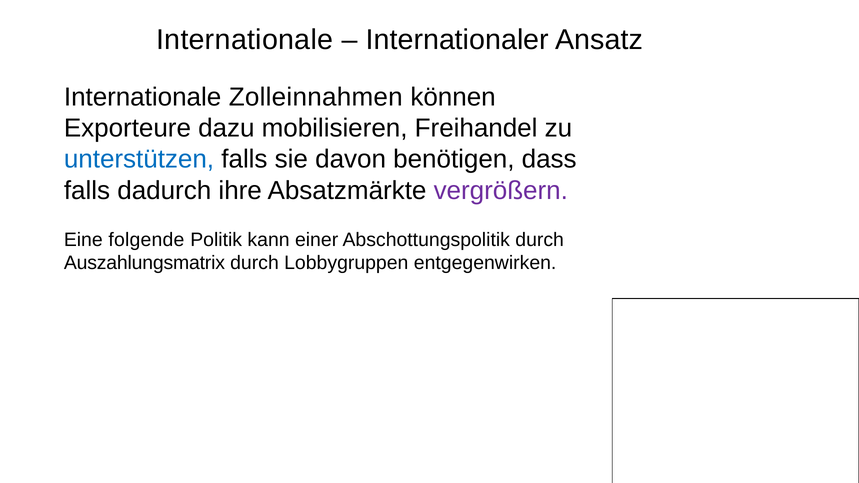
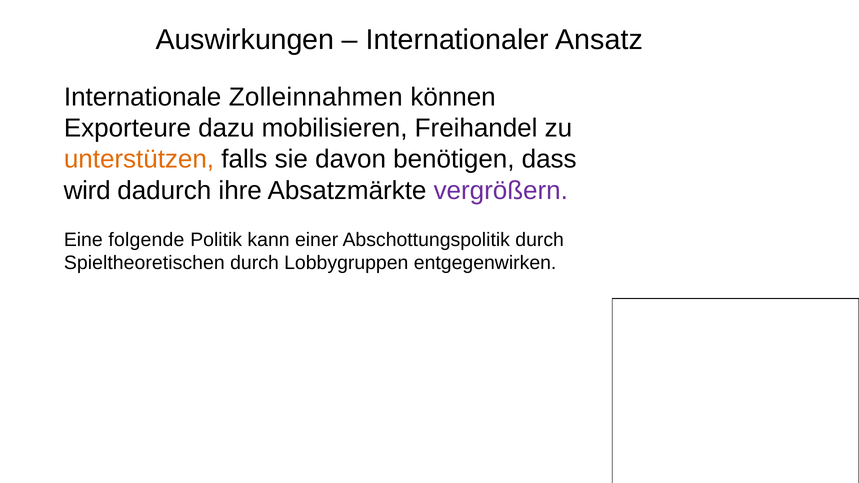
Internationale at (245, 40): Internationale -> Auswirkungen
unterstützen colour: blue -> orange
falls at (87, 191): falls -> wird
Auszahlungsmatrix: Auszahlungsmatrix -> Spieltheoretischen
